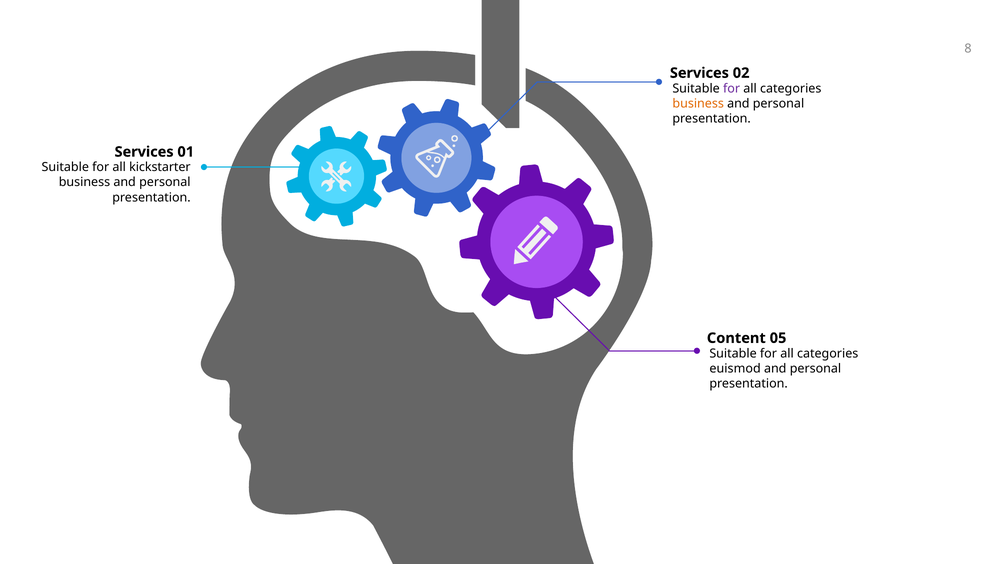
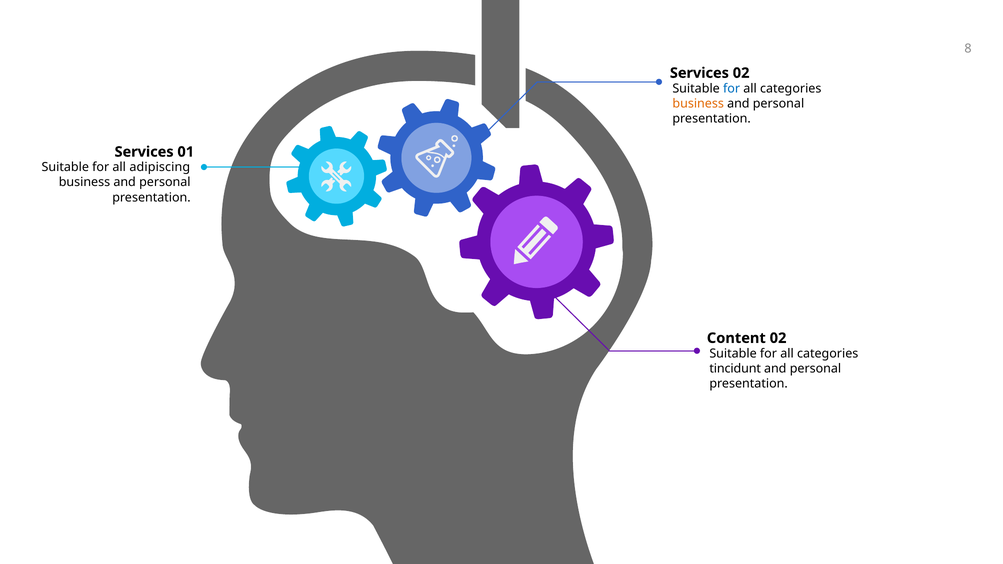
for at (732, 88) colour: purple -> blue
kickstarter: kickstarter -> adipiscing
Content 05: 05 -> 02
euismod: euismod -> tincidunt
